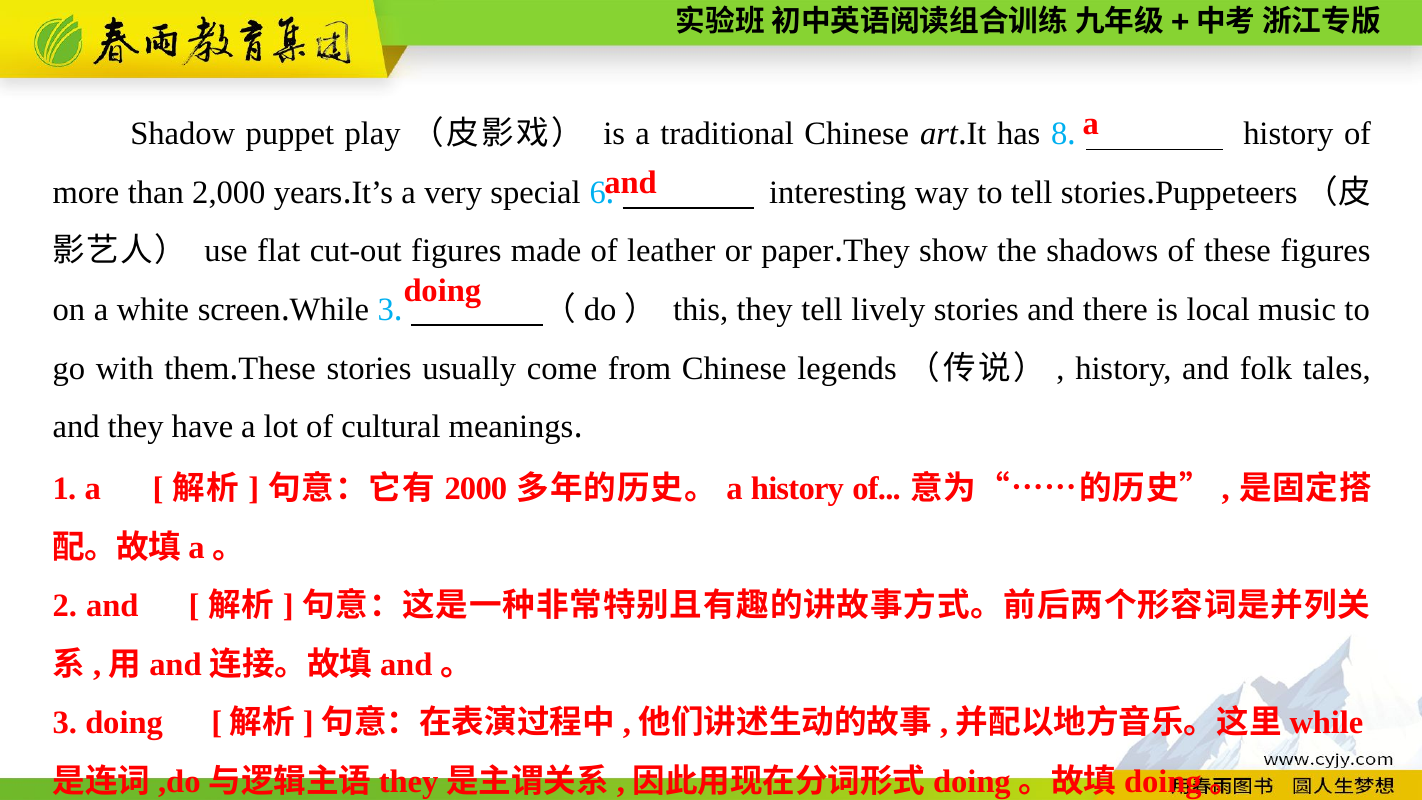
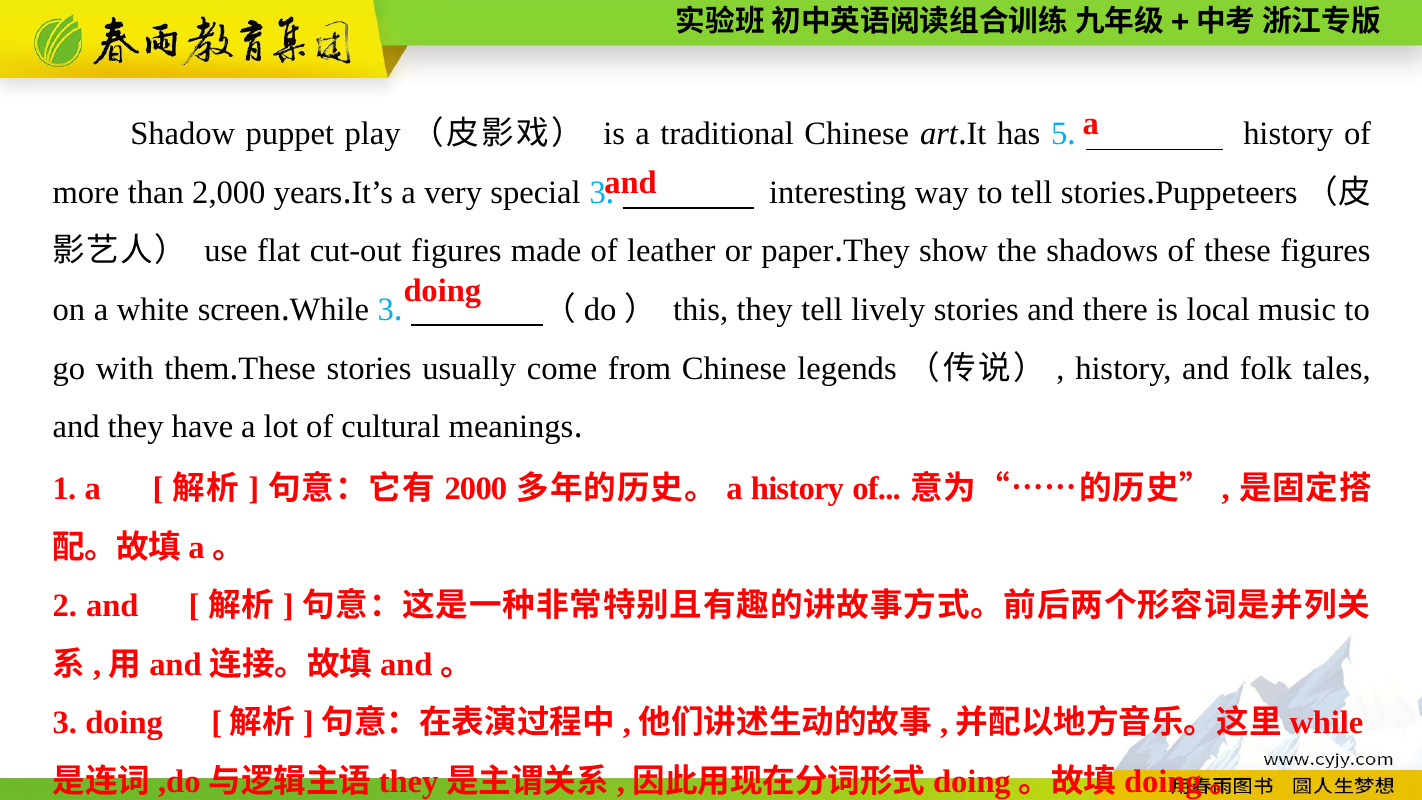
8: 8 -> 5
special 6: 6 -> 3
